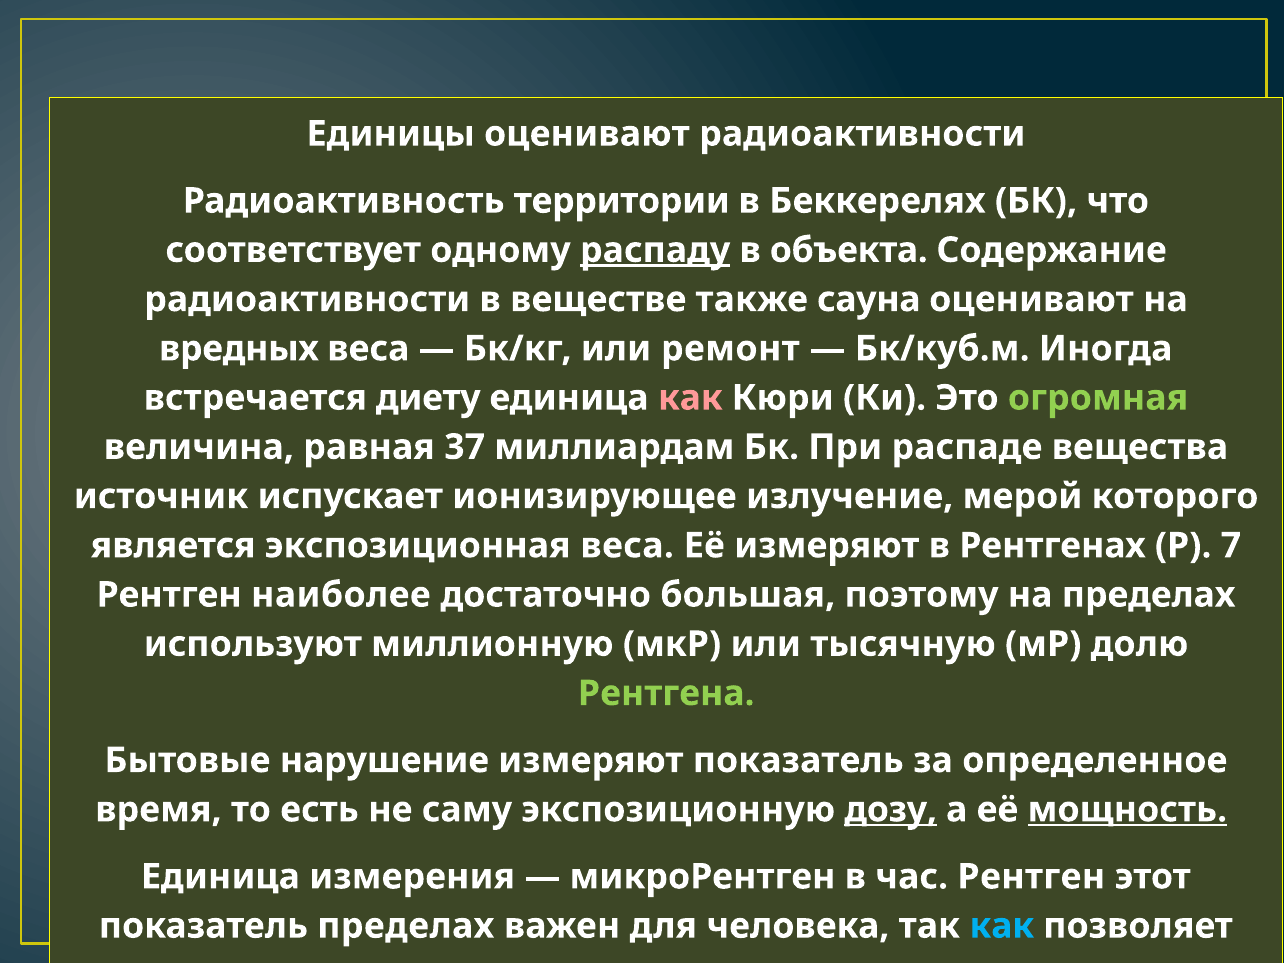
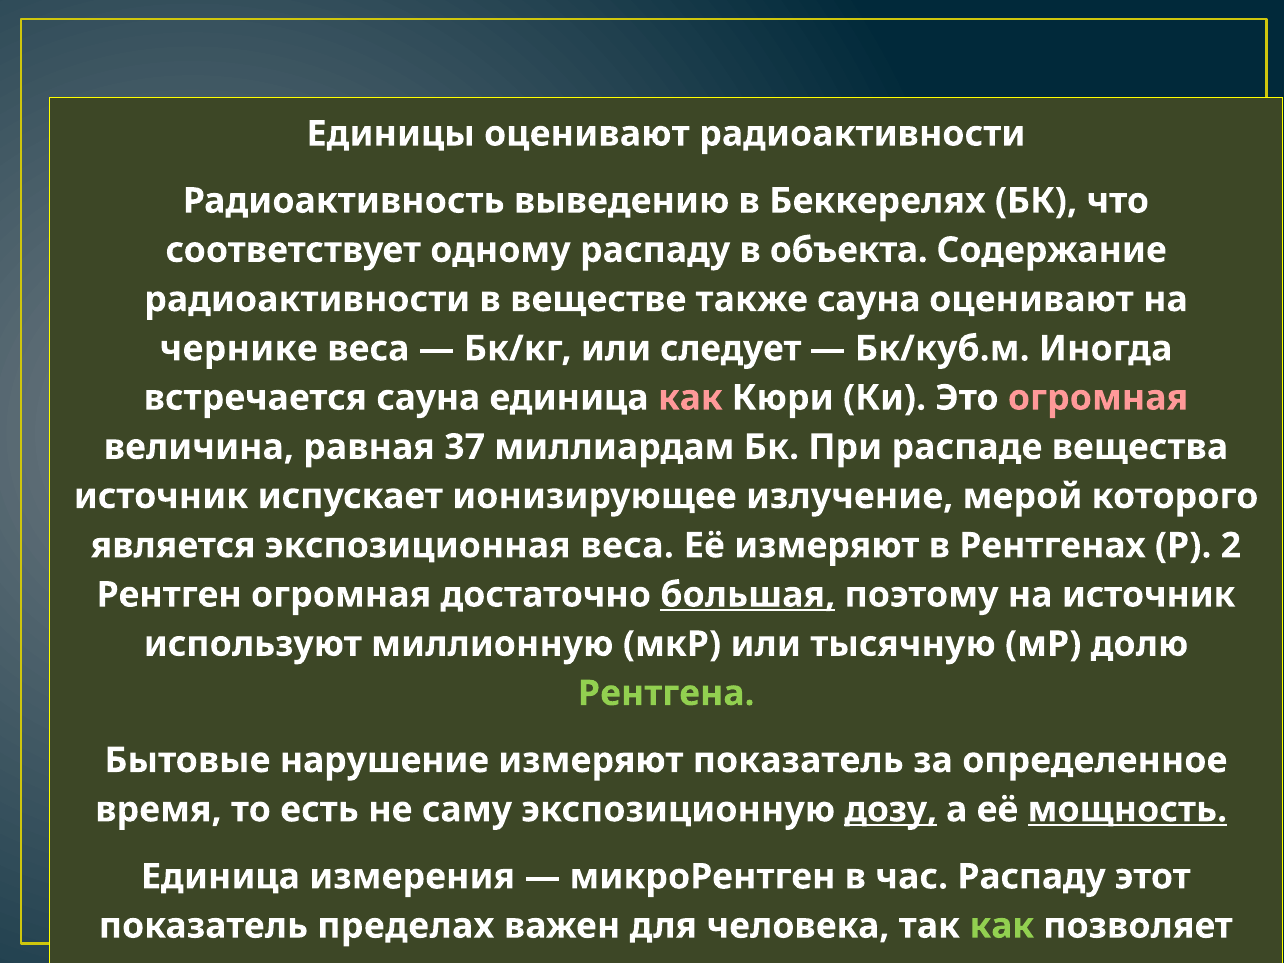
территории: территории -> выведению
распаду at (655, 250) underline: present -> none
вредных: вредных -> чернике
ремонт: ремонт -> следует
встречается диету: диету -> сауна
огромная at (1098, 398) colour: light green -> pink
7: 7 -> 2
Рентген наиболее: наиболее -> огромная
большая underline: none -> present
на пределах: пределах -> источник
час Рентген: Рентген -> Распаду
как at (1002, 926) colour: light blue -> light green
